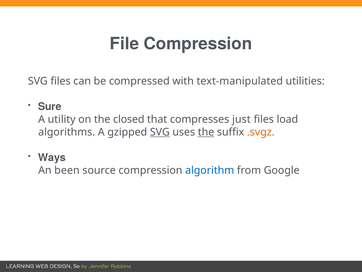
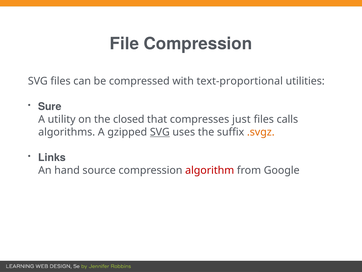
text-manipulated: text-manipulated -> text-proportional
load: load -> calls
the at (206, 132) underline: present -> none
Ways: Ways -> Links
been: been -> hand
algorithm colour: blue -> red
